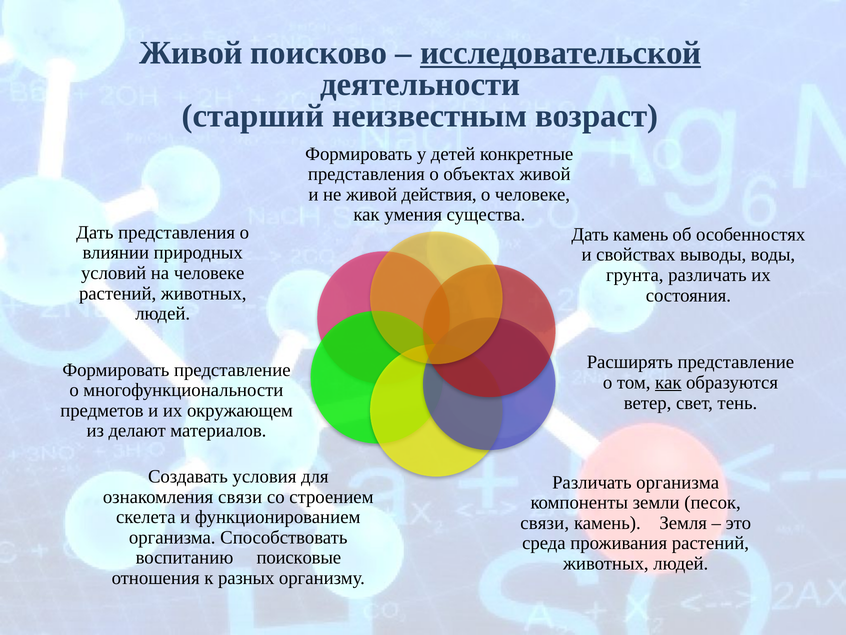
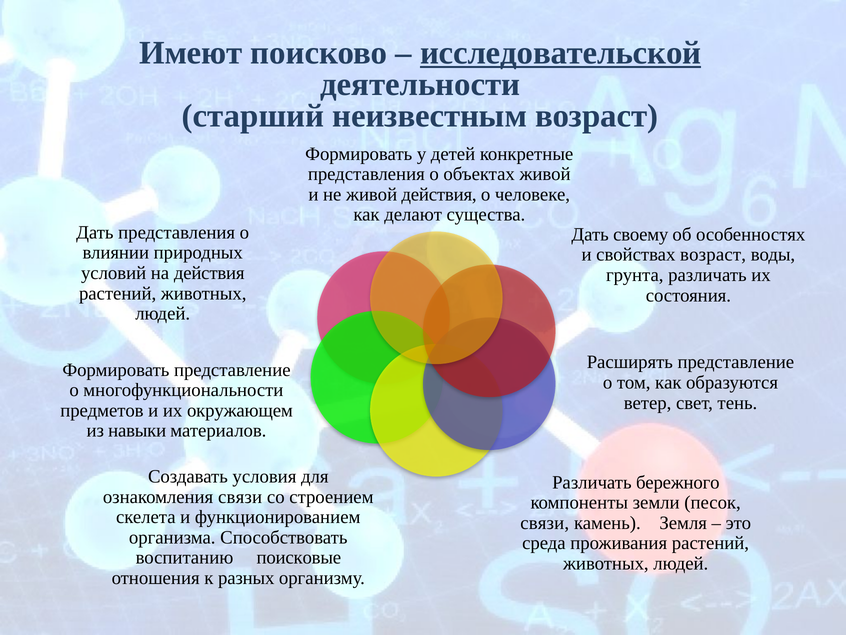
Живой at (191, 53): Живой -> Имеют
умения: умения -> делают
Дать камень: камень -> своему
свойствах выводы: выводы -> возраст
на человеке: человеке -> действия
как at (668, 382) underline: present -> none
делают: делают -> навыки
Различать организма: организма -> бережного
